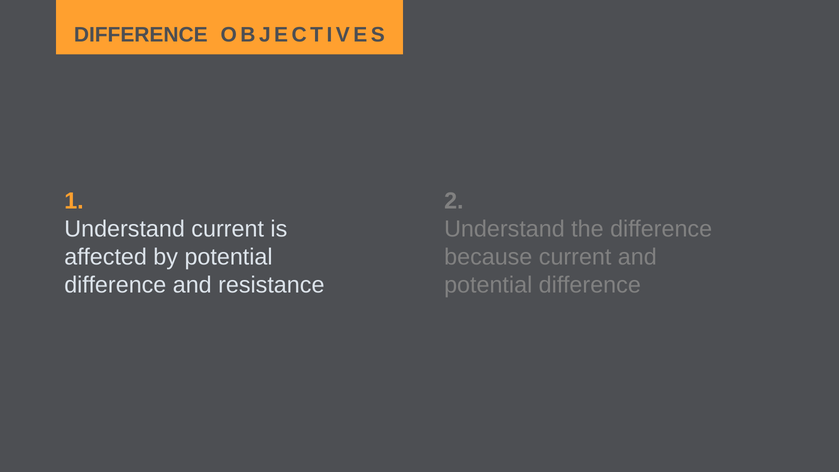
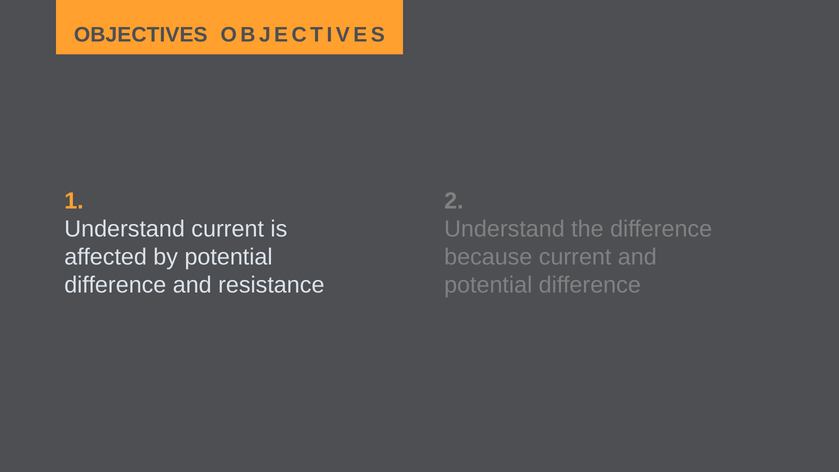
DIFFERENCE at (141, 35): DIFFERENCE -> OBJECTIVES
